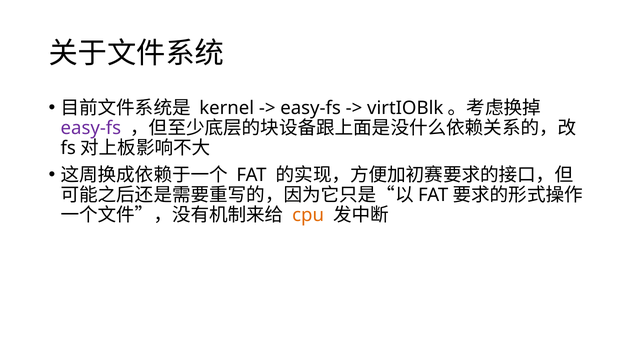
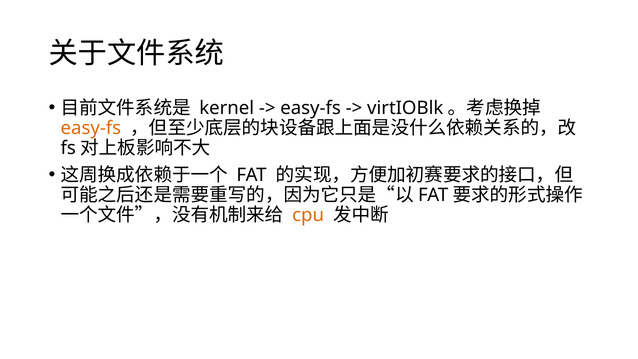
easy-fs at (91, 128) colour: purple -> orange
